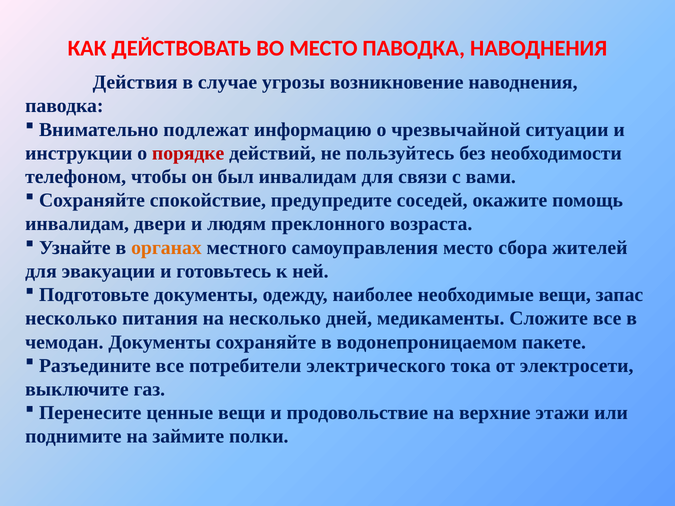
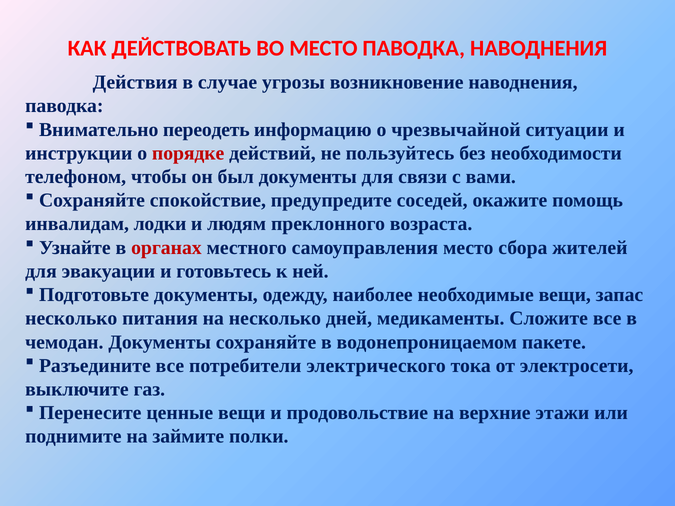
подлежат: подлежат -> переодеть
был инвалидам: инвалидам -> документы
двери: двери -> лодки
органах colour: orange -> red
